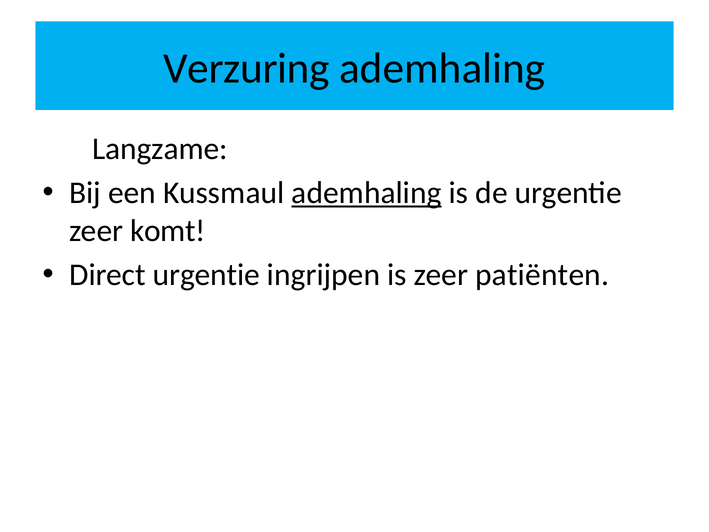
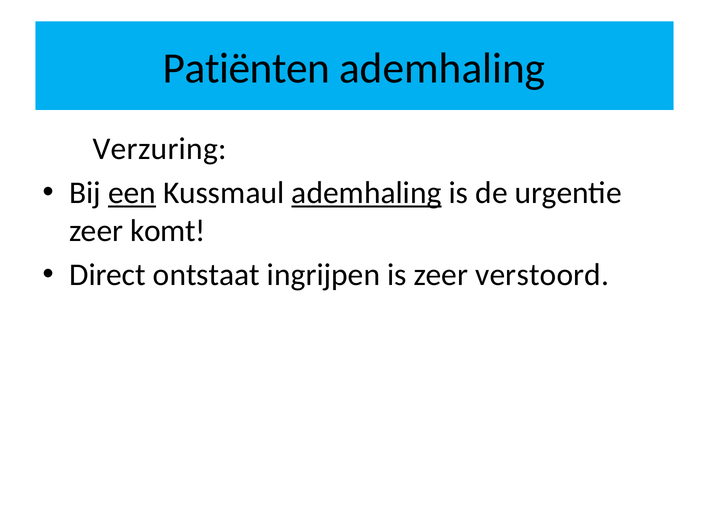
Verzuring: Verzuring -> Patiënten
Langzame: Langzame -> Verzuring
een underline: none -> present
Direct urgentie: urgentie -> ontstaat
patiënten: patiënten -> verstoord
